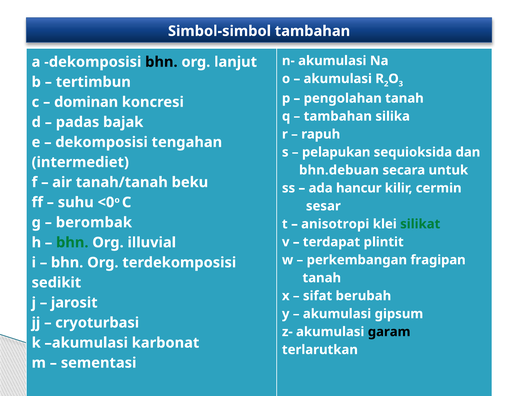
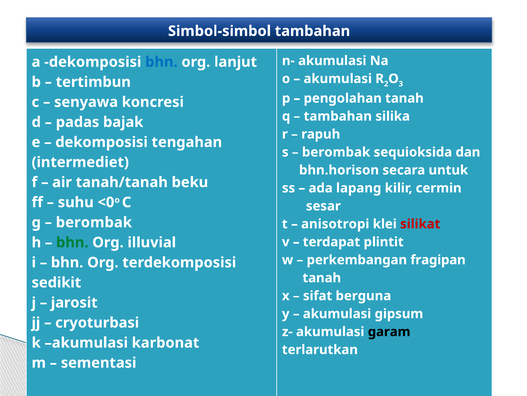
bhn at (161, 62) colour: black -> blue
dominan: dominan -> senyawa
pelapukan at (336, 152): pelapukan -> berombak
bhn.debuan: bhn.debuan -> bhn.horison
hancur: hancur -> lapang
silikat colour: green -> red
berubah: berubah -> berguna
